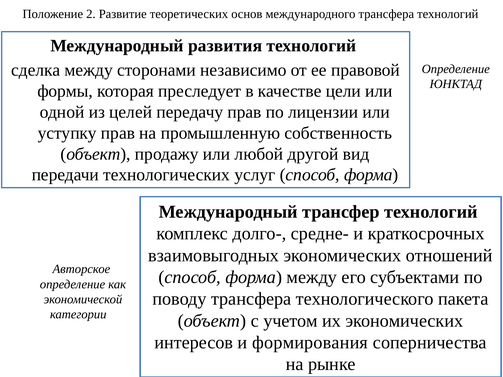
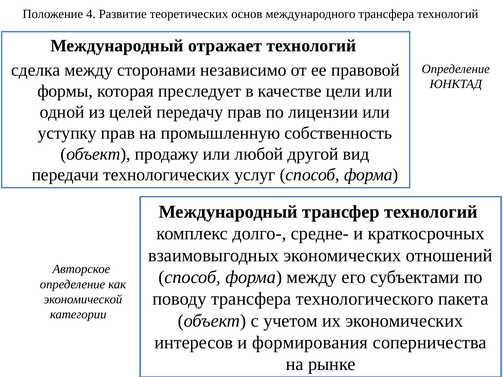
2: 2 -> 4
развития: развития -> отражает
